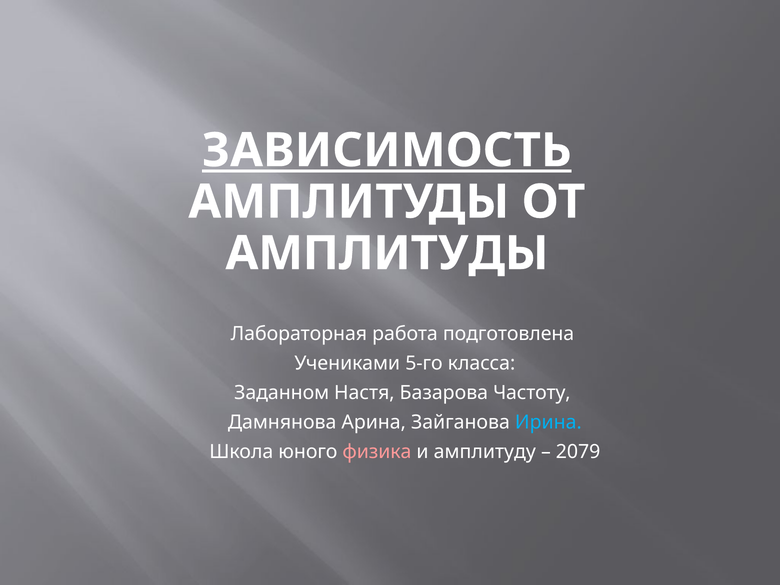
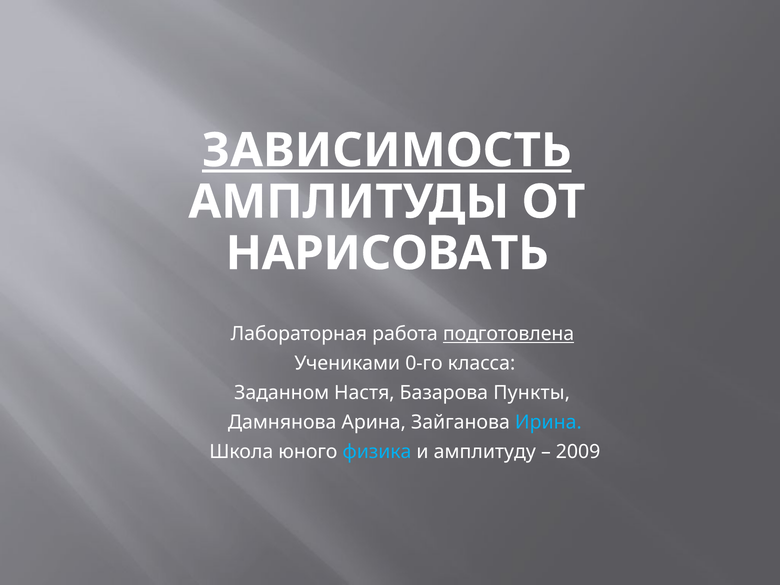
АМПЛИТУДЫ at (387, 253): АМПЛИТУДЫ -> НАРИСОВАТЬ
подготовлена underline: none -> present
5-го: 5-го -> 0-го
Частоту: Частоту -> Пункты
физика colour: pink -> light blue
2079: 2079 -> 2009
